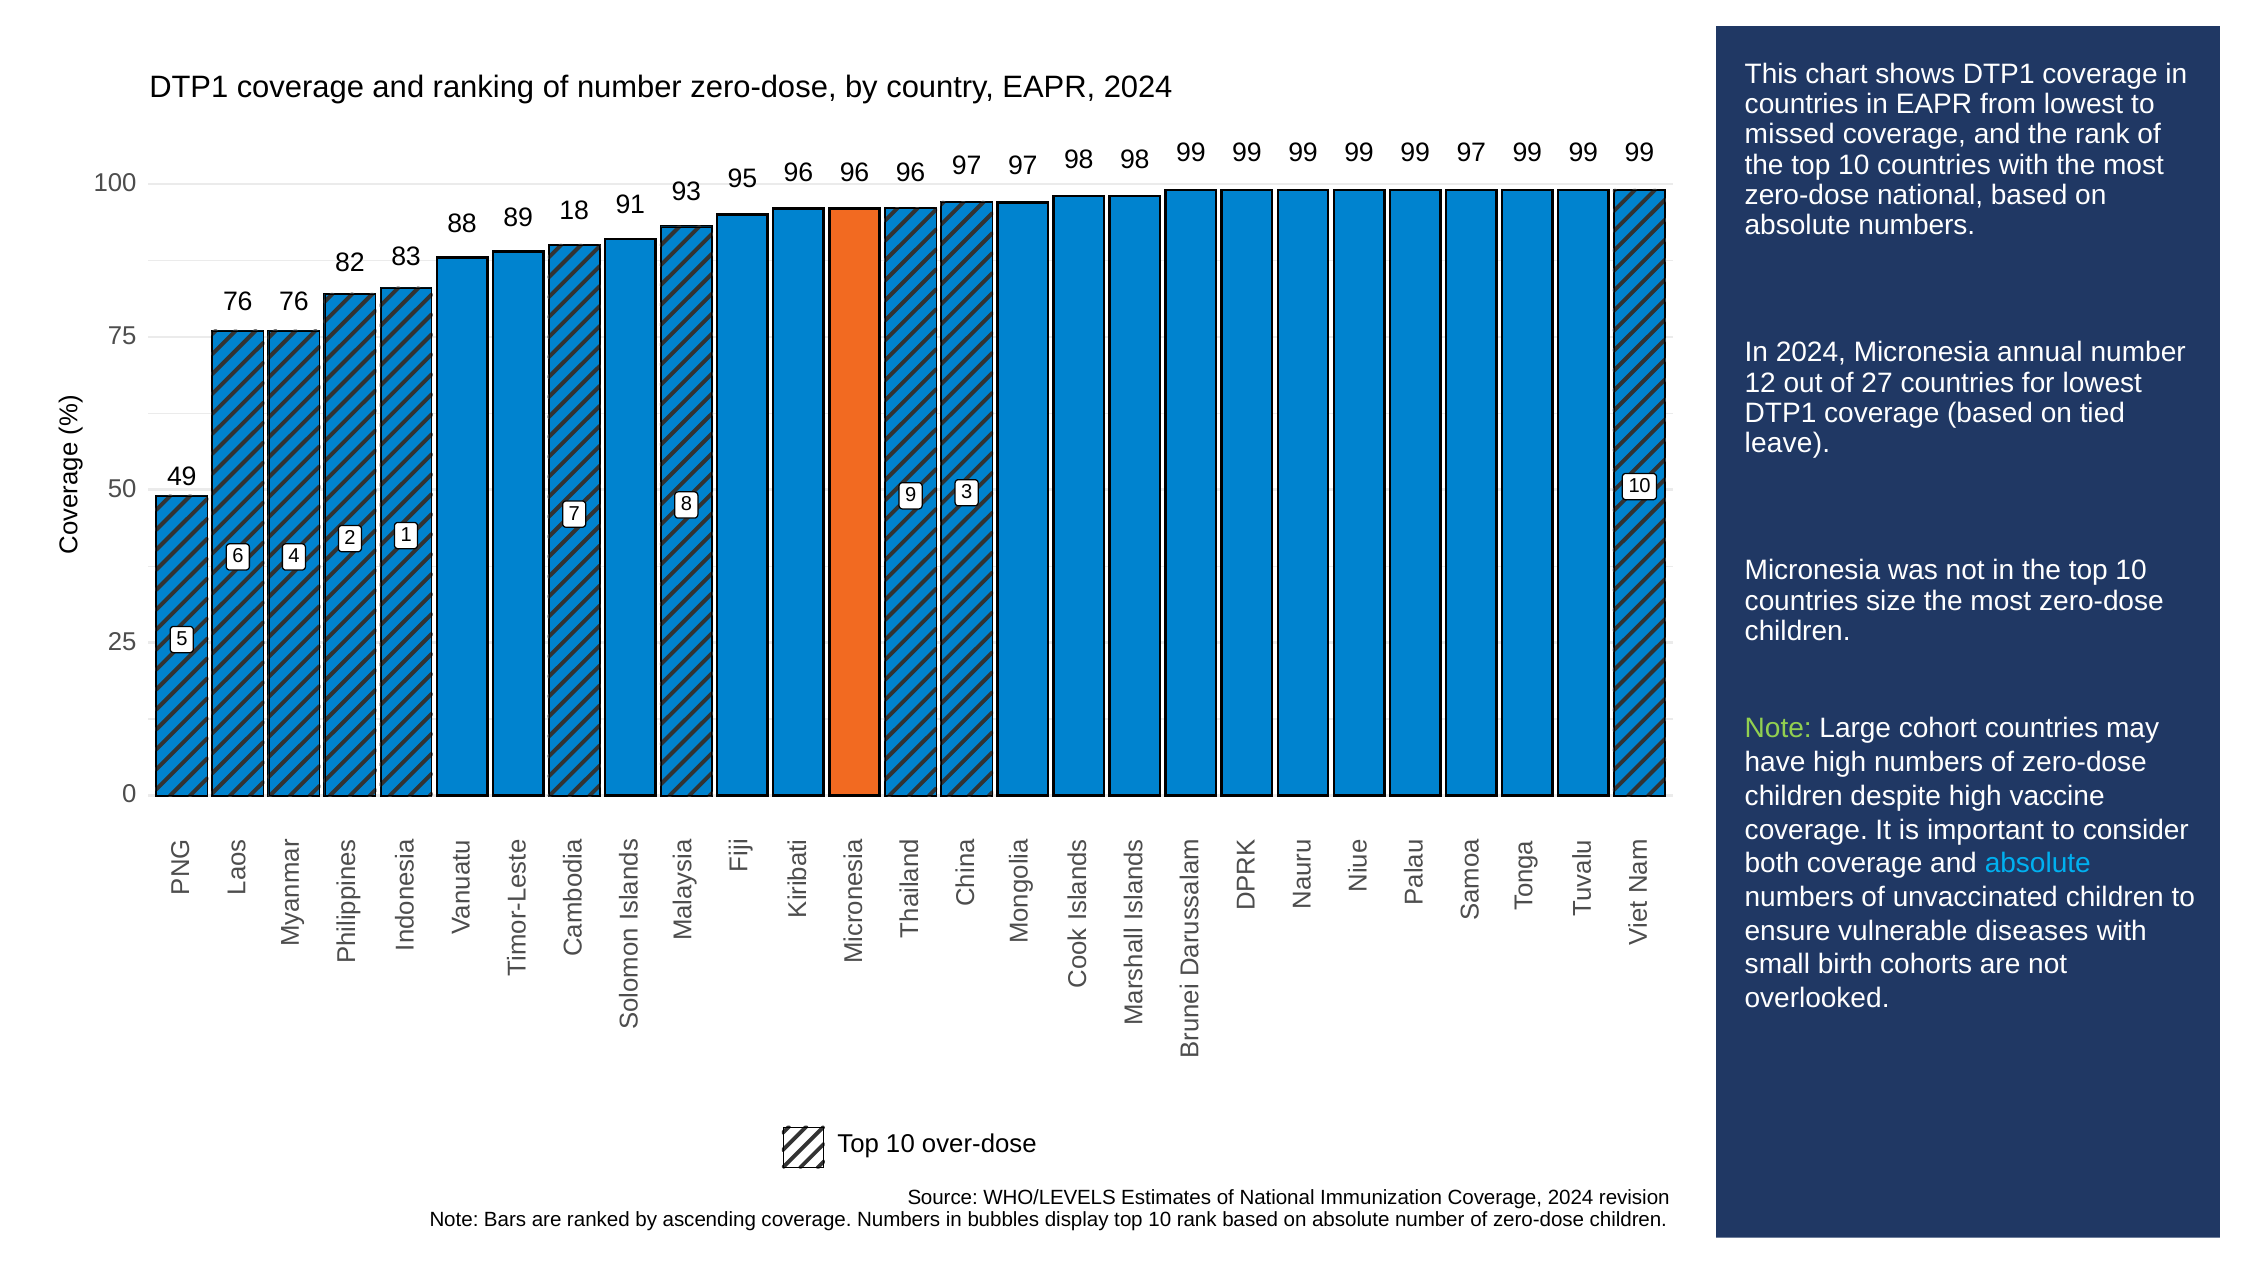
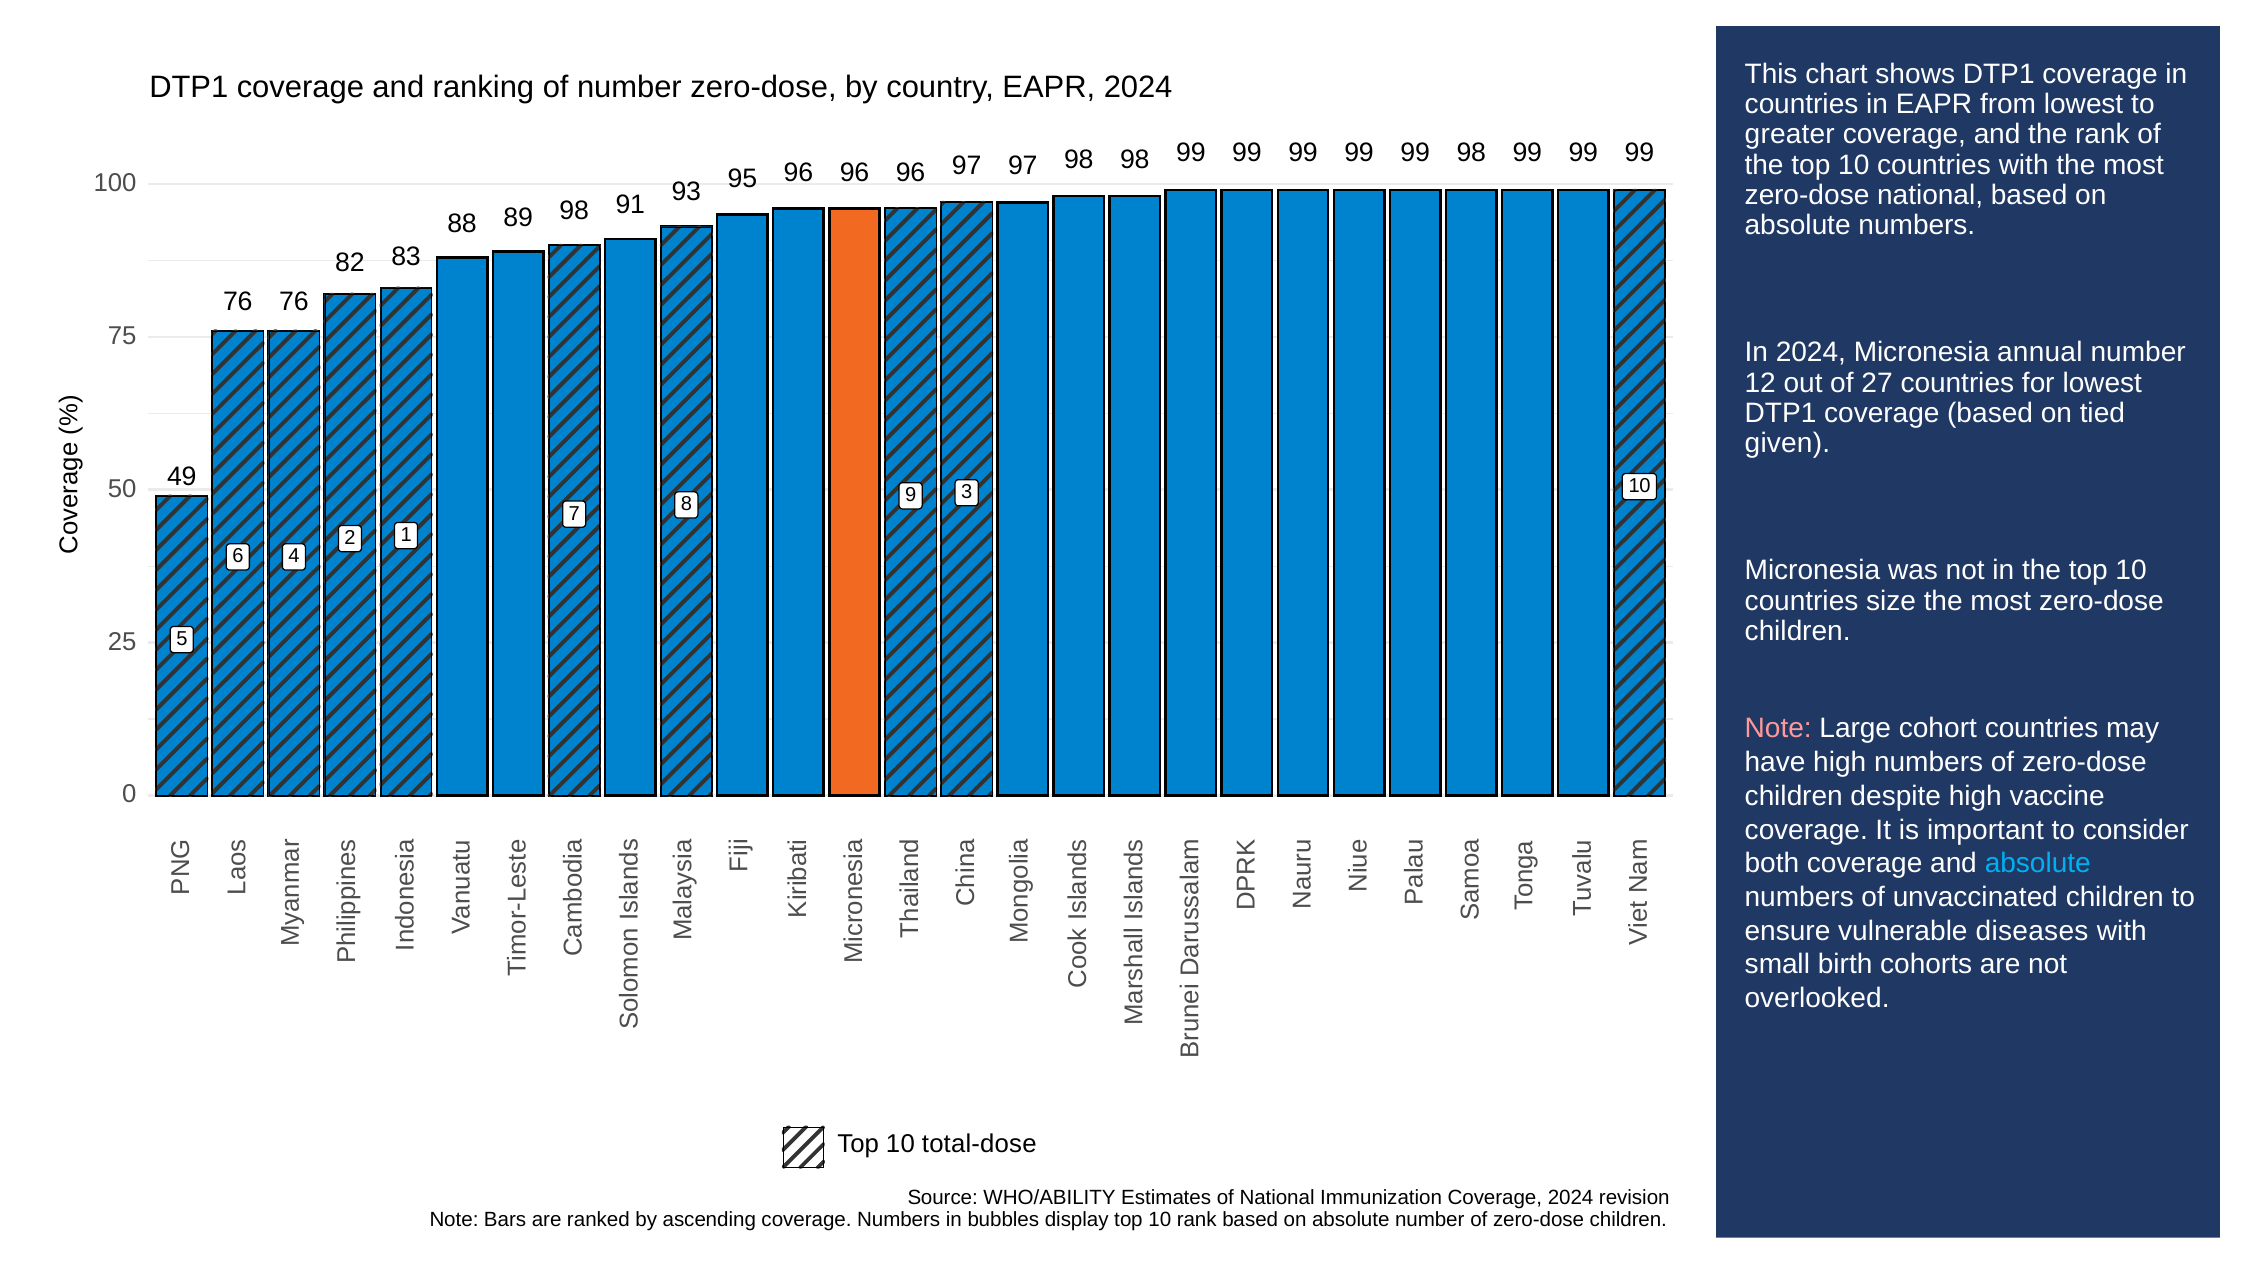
missed: missed -> greater
99 97: 97 -> 98
89 18: 18 -> 98
leave: leave -> given
Note at (1778, 729) colour: light green -> pink
over-dose: over-dose -> total-dose
WHO/LEVELS: WHO/LEVELS -> WHO/ABILITY
